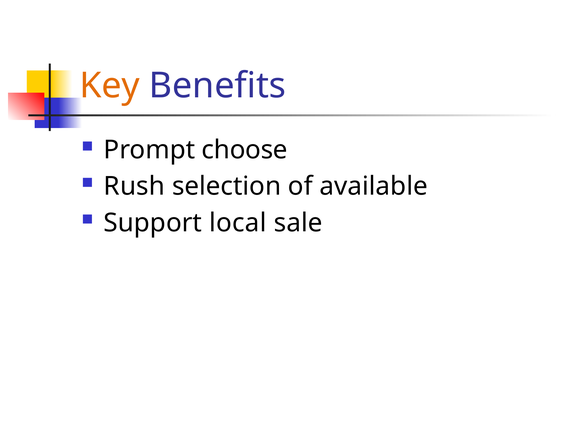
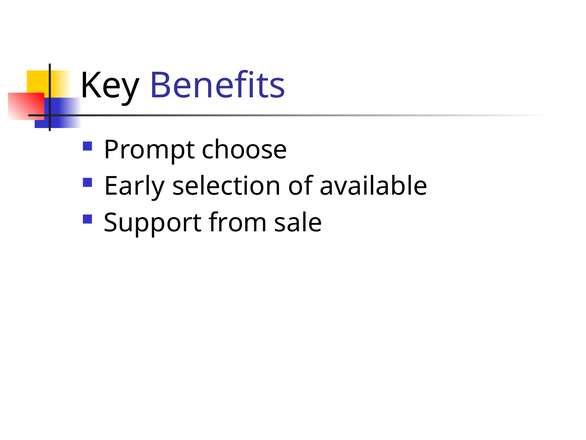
Key colour: orange -> black
Rush: Rush -> Early
local: local -> from
